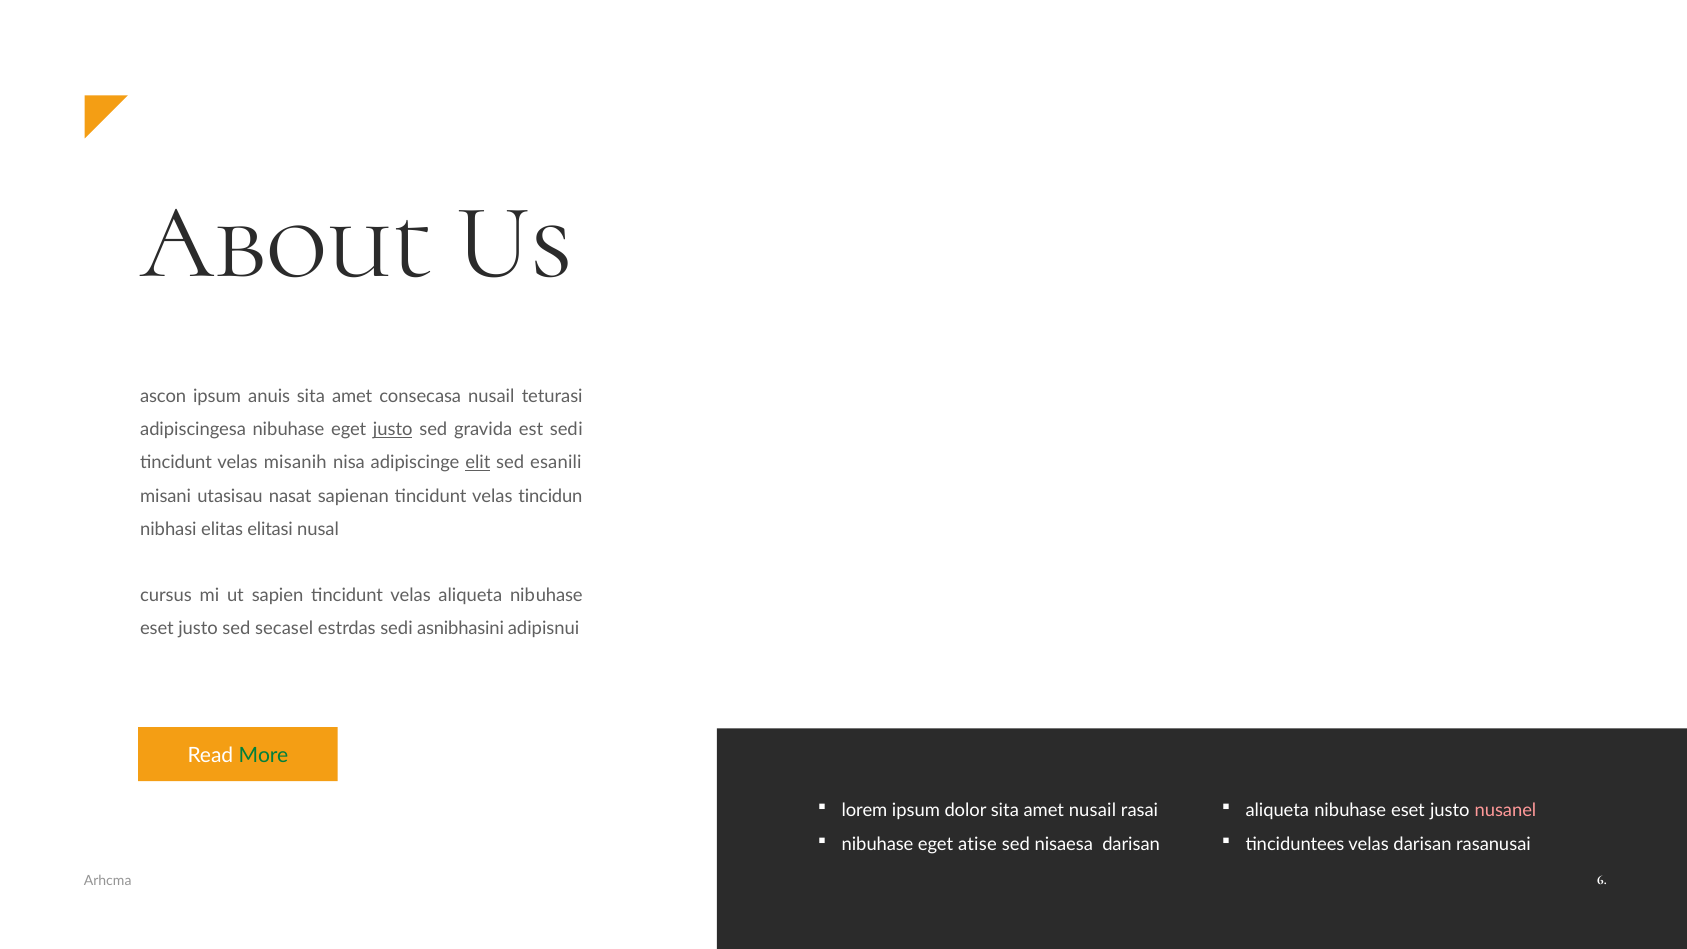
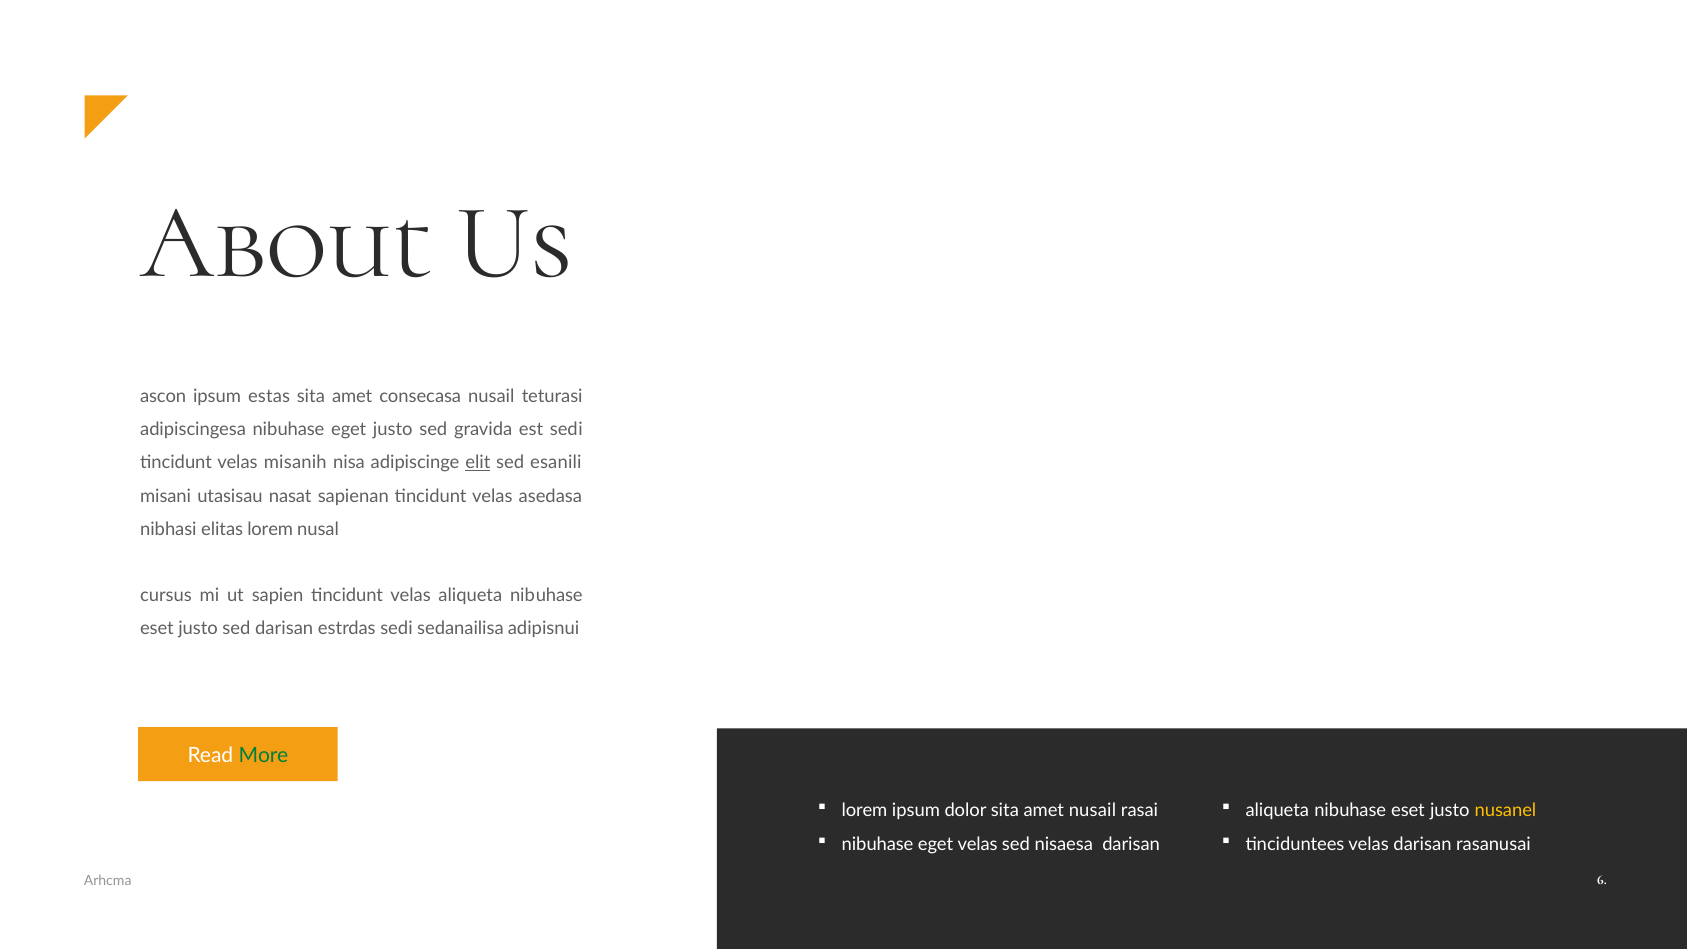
anuis: anuis -> estas
justo at (393, 430) underline: present -> none
tincidun: tincidun -> asedasa
elitas elitasi: elitasi -> lorem
sed secasel: secasel -> darisan
asnibhasini: asnibhasini -> sedanailisa
nusanel colour: pink -> yellow
eget atise: atise -> velas
